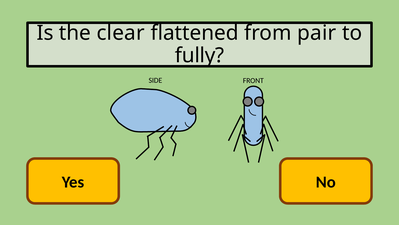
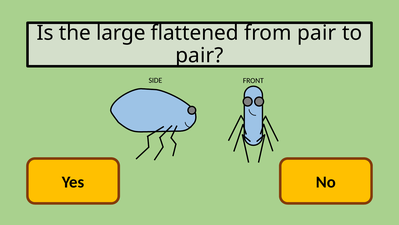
clear: clear -> large
fully at (200, 55): fully -> pair
